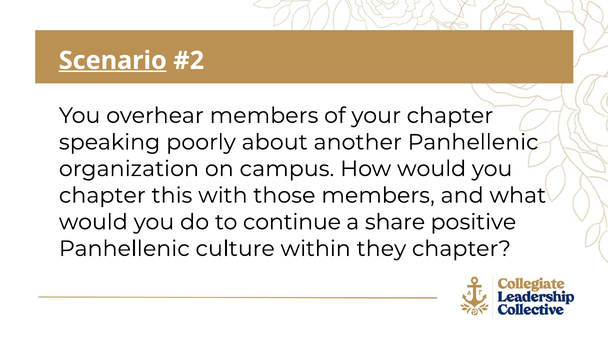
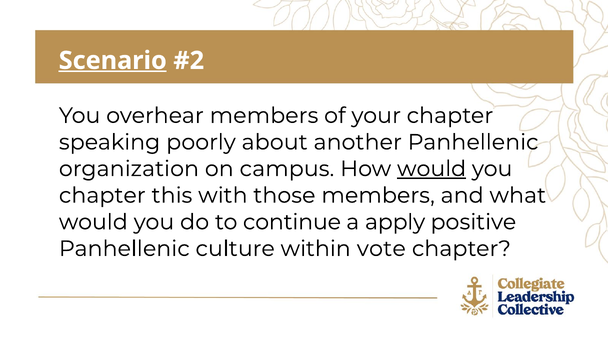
would at (432, 169) underline: none -> present
share: share -> apply
they: they -> vote
